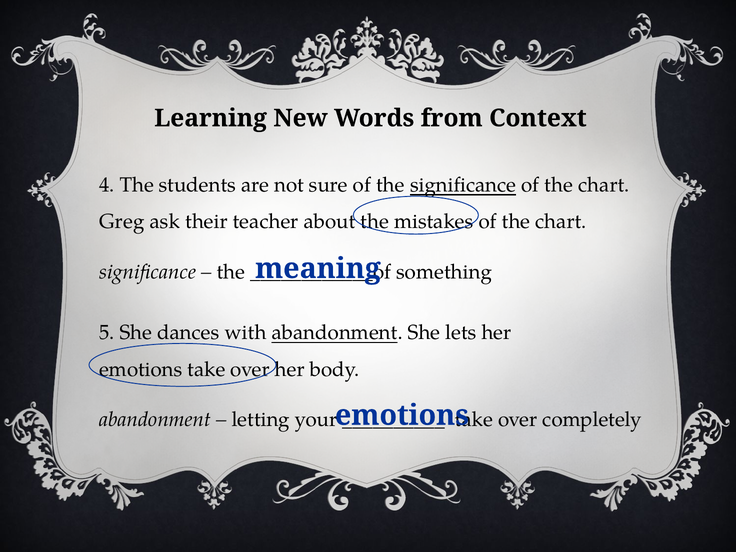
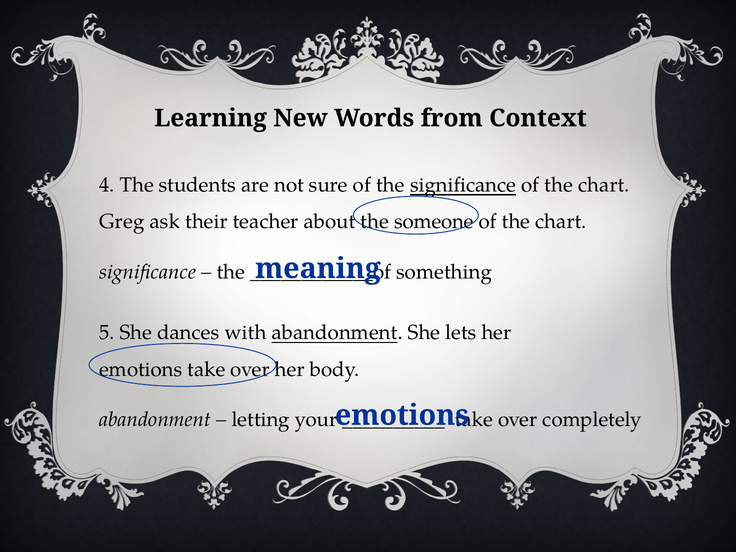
mistakes: mistakes -> someone
